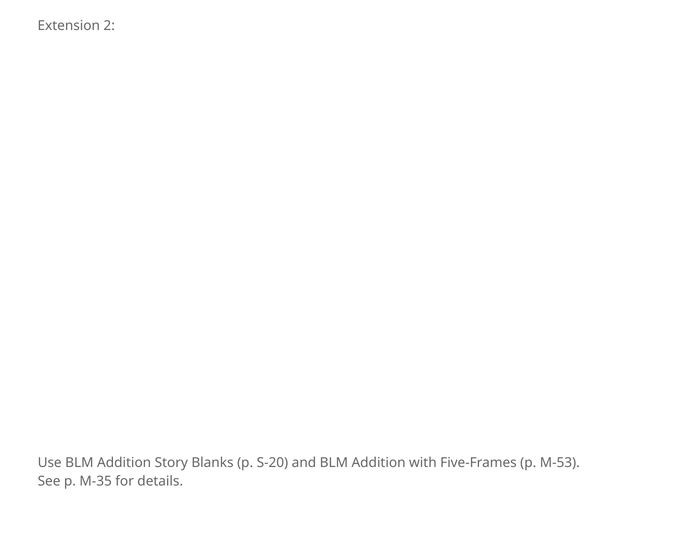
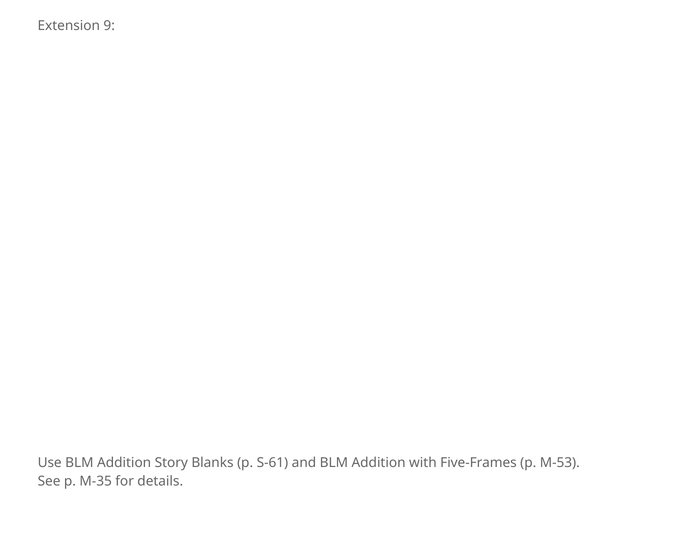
2: 2 -> 9
S-20: S-20 -> S-61
